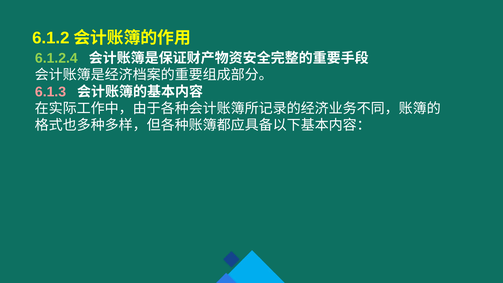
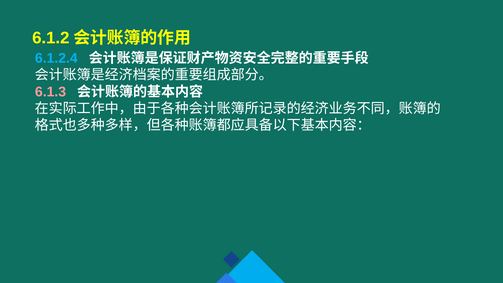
6.1.2.4 colour: light green -> light blue
